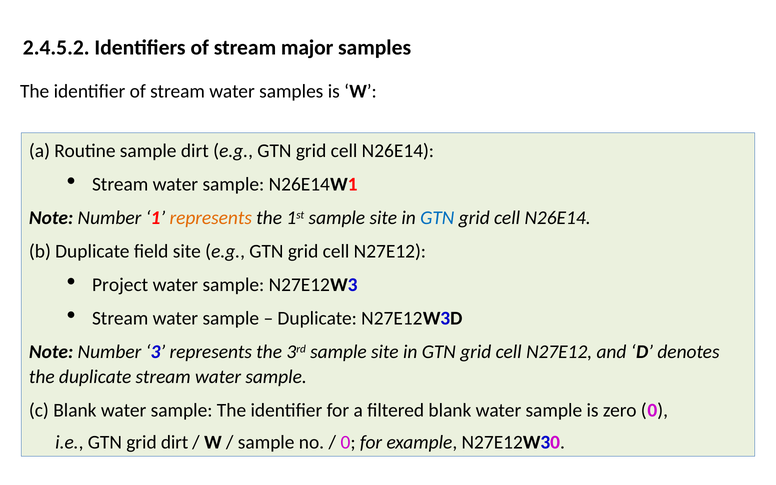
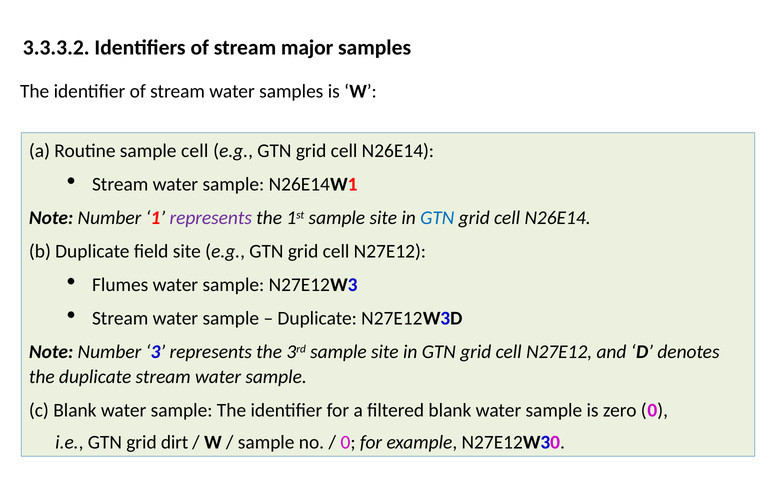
2.4.5.2: 2.4.5.2 -> 3.3.3.2
sample dirt: dirt -> cell
represents at (211, 218) colour: orange -> purple
Project: Project -> Flumes
